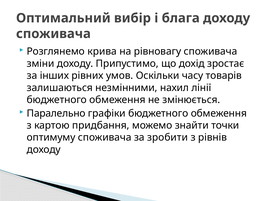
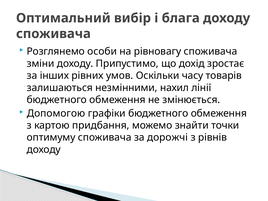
крива: крива -> особи
Паралельно: Паралельно -> Допомогою
зробити: зробити -> дорожчі
